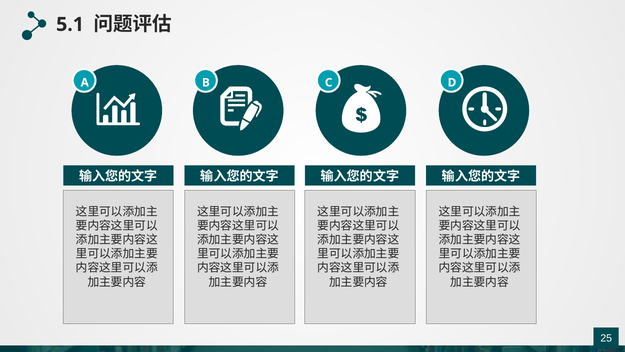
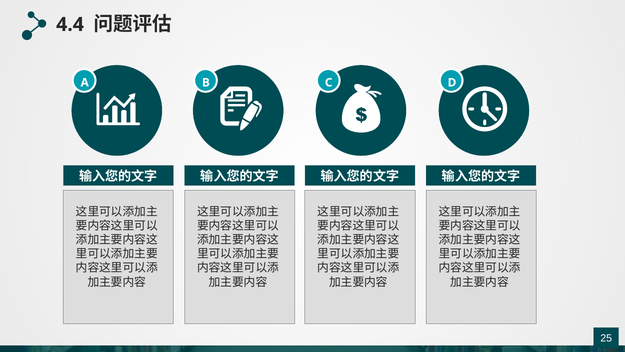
5.1: 5.1 -> 4.4
